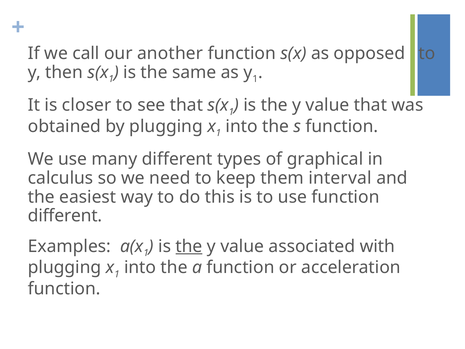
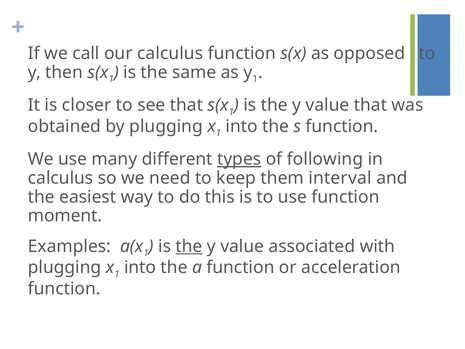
our another: another -> calculus
types underline: none -> present
graphical: graphical -> following
different at (65, 216): different -> moment
